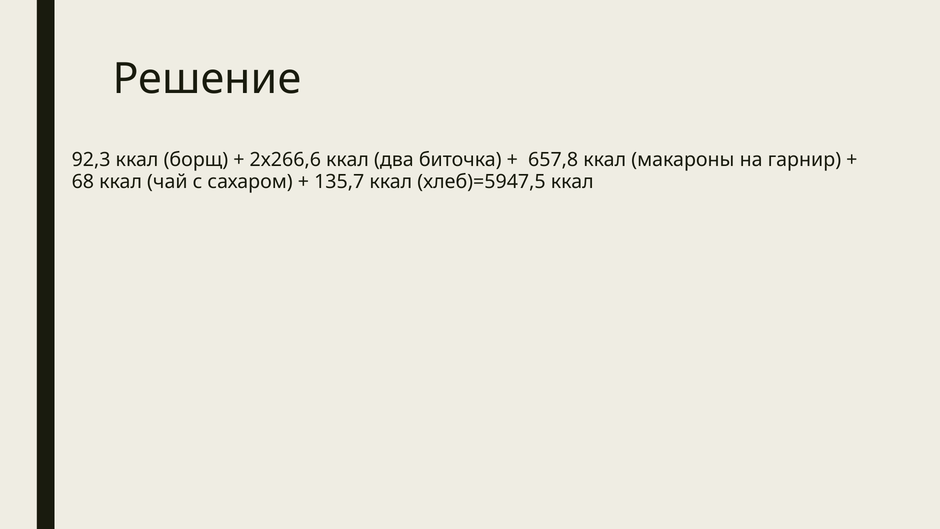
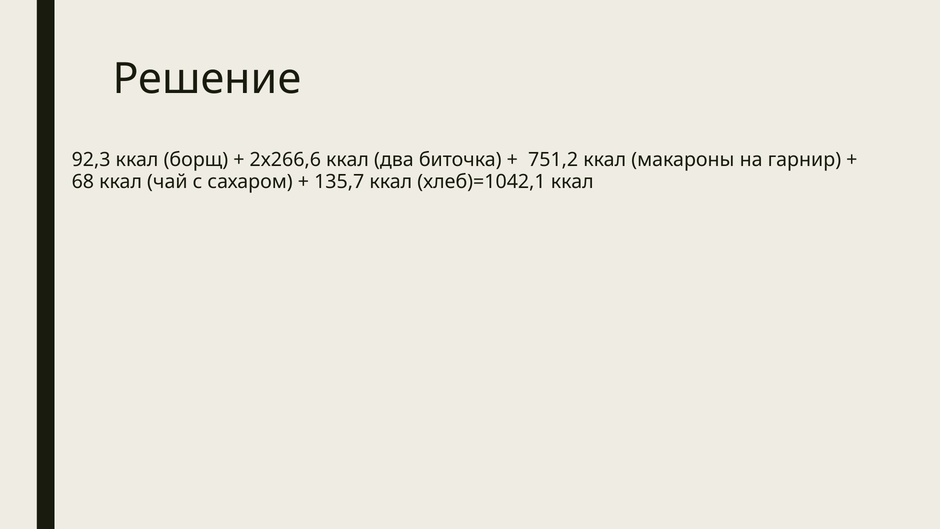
657,8: 657,8 -> 751,2
хлеб)=5947,5: хлеб)=5947,5 -> хлеб)=1042,1
